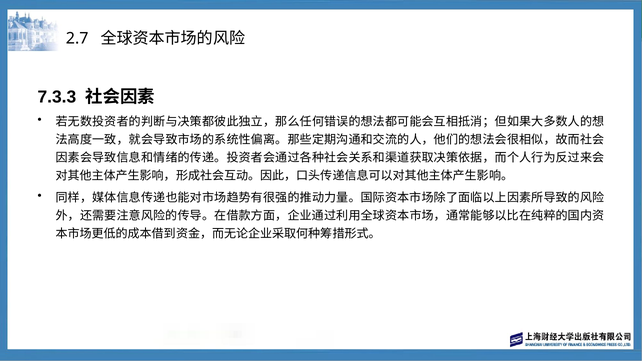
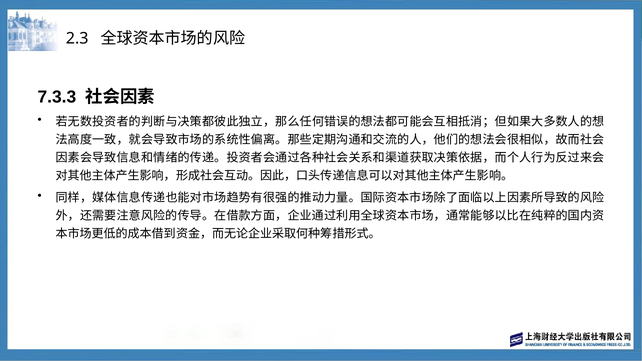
2.7: 2.7 -> 2.3
